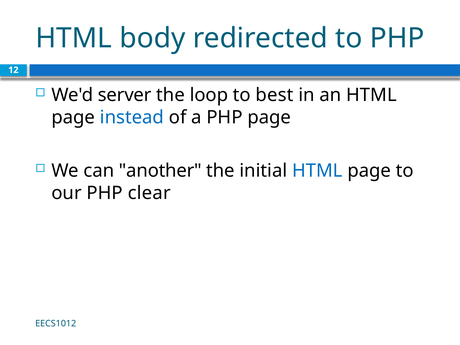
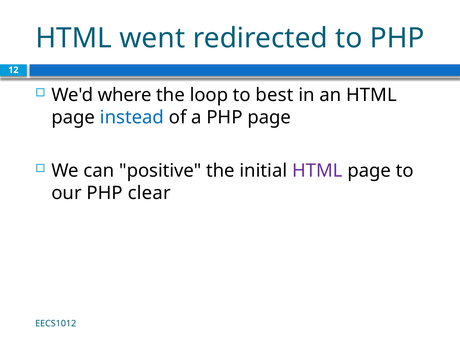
body: body -> went
server: server -> where
another: another -> positive
HTML at (317, 171) colour: blue -> purple
